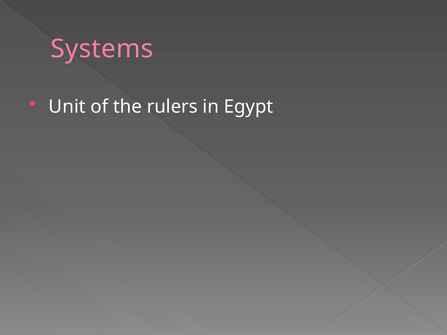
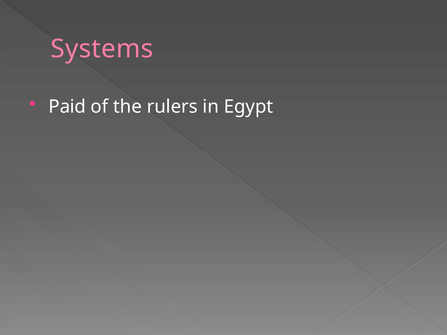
Unit: Unit -> Paid
